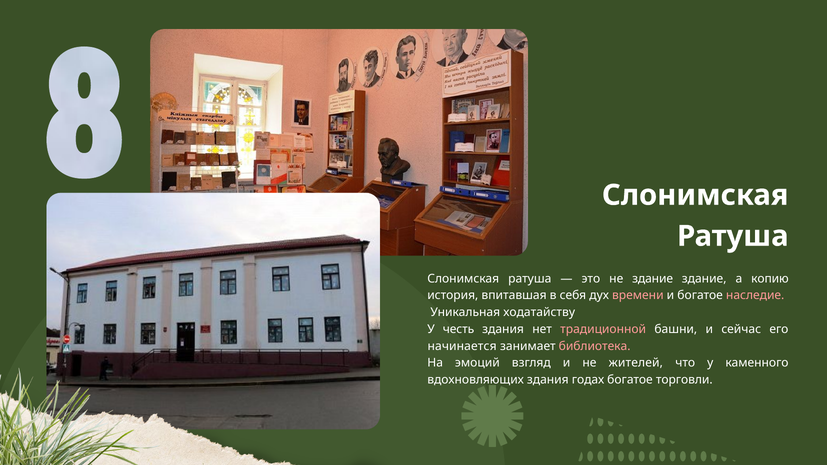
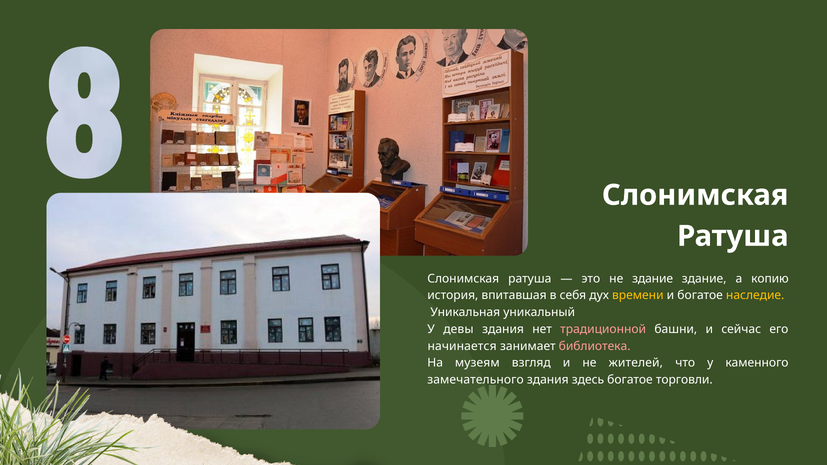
времени colour: pink -> yellow
наследие colour: pink -> yellow
ходатайству: ходатайству -> уникальный
честь: честь -> девы
эмоций: эмоций -> музеям
вдохновляющих: вдохновляющих -> замечательного
годах: годах -> здесь
